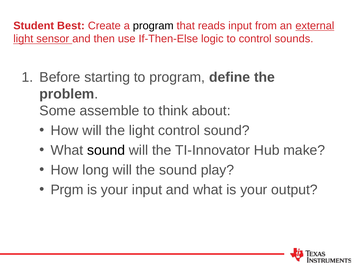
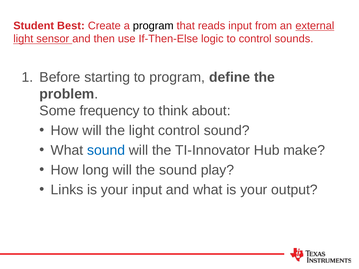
assemble: assemble -> frequency
sound at (106, 150) colour: black -> blue
Prgm: Prgm -> Links
